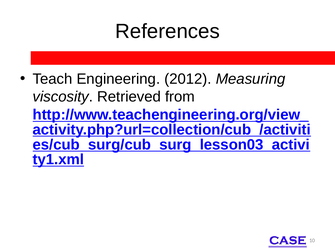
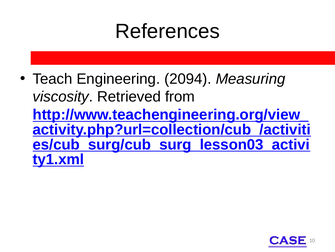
2012: 2012 -> 2094
